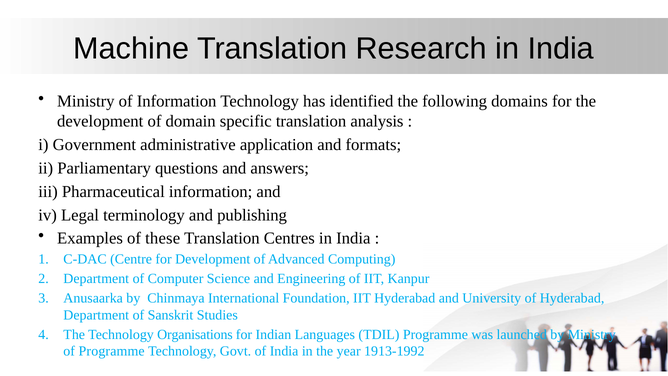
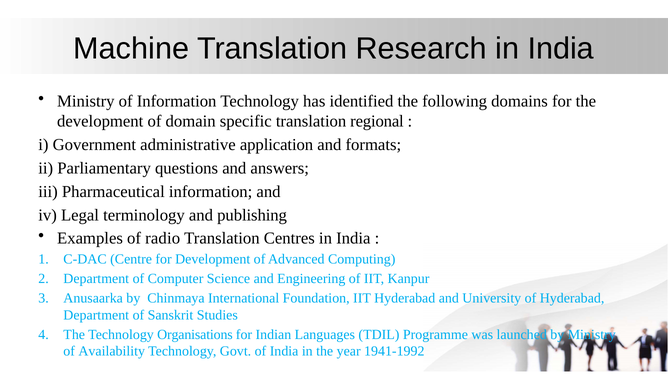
analysis: analysis -> regional
these: these -> radio
of Programme: Programme -> Availability
1913-1992: 1913-1992 -> 1941-1992
